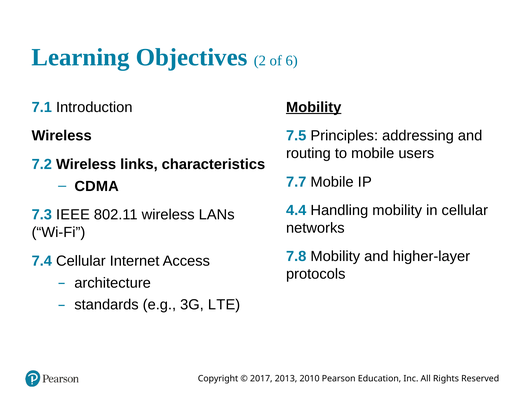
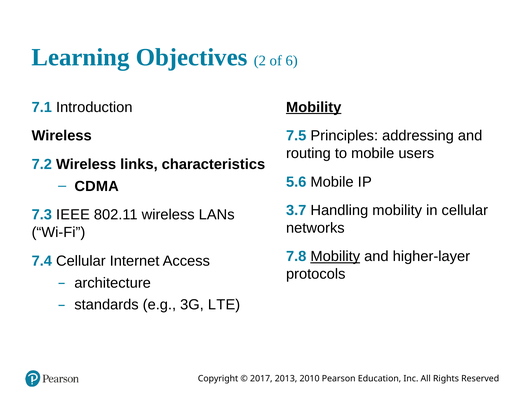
7.7: 7.7 -> 5.6
4.4: 4.4 -> 3.7
Mobility at (335, 257) underline: none -> present
